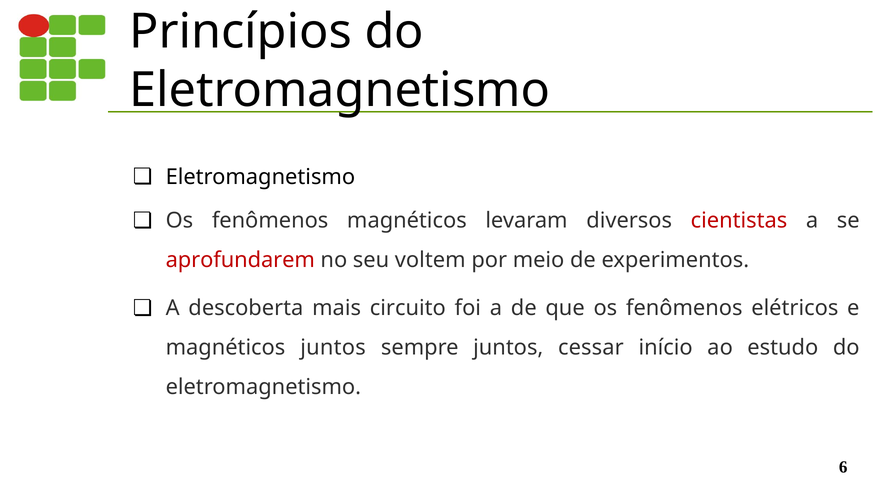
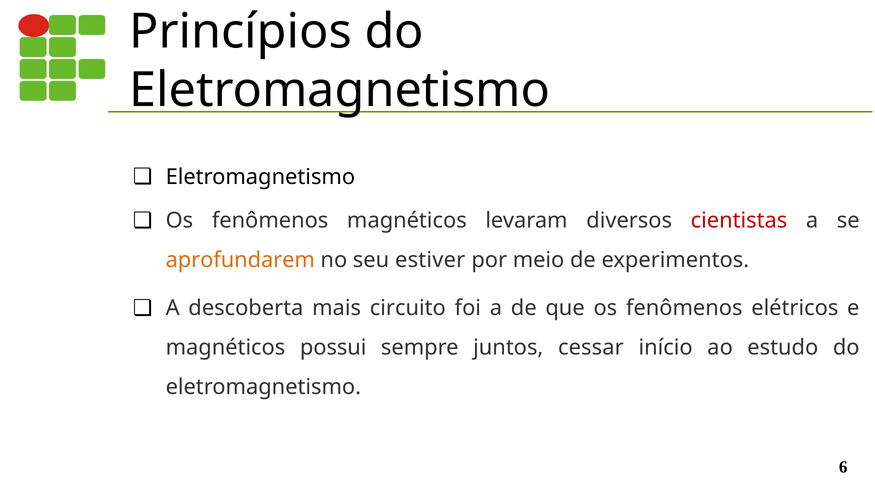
aprofundarem colour: red -> orange
voltem: voltem -> estiver
magnéticos juntos: juntos -> possui
